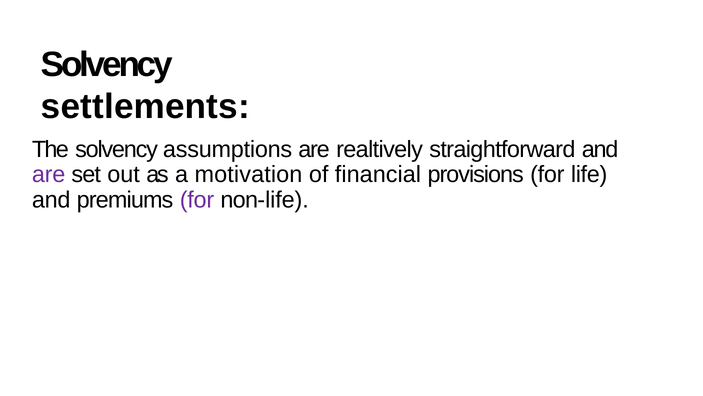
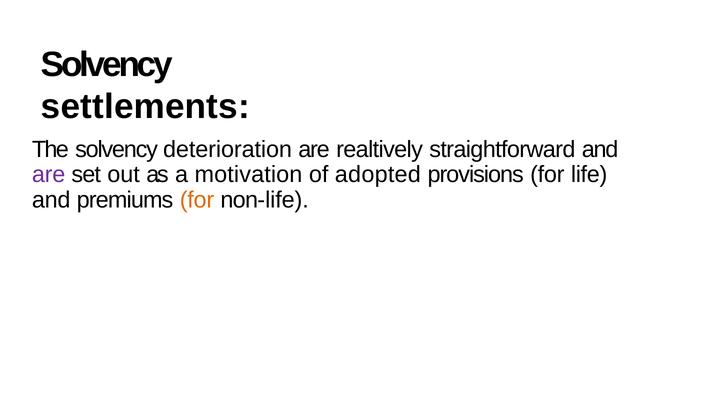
assumptions: assumptions -> deterioration
financial: financial -> adopted
for at (197, 200) colour: purple -> orange
